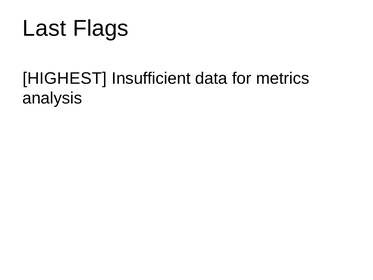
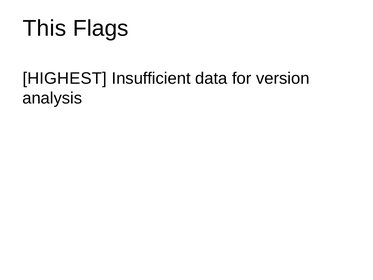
Last: Last -> This
metrics: metrics -> version
